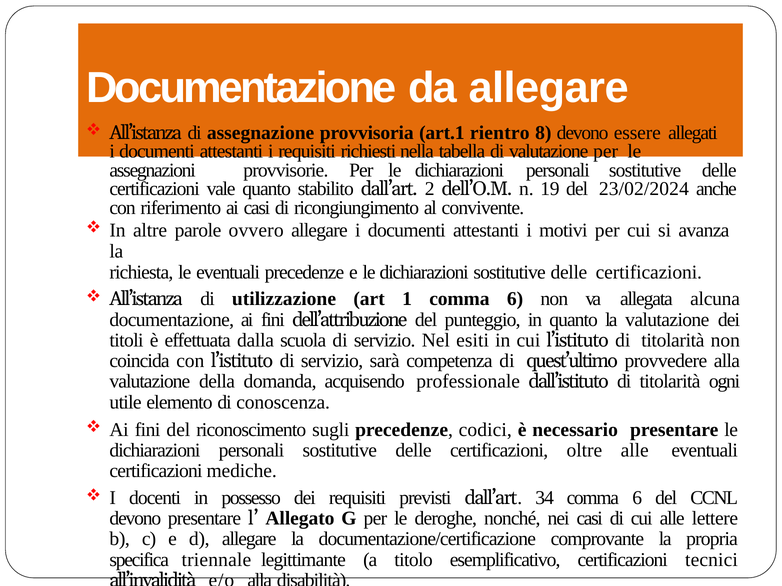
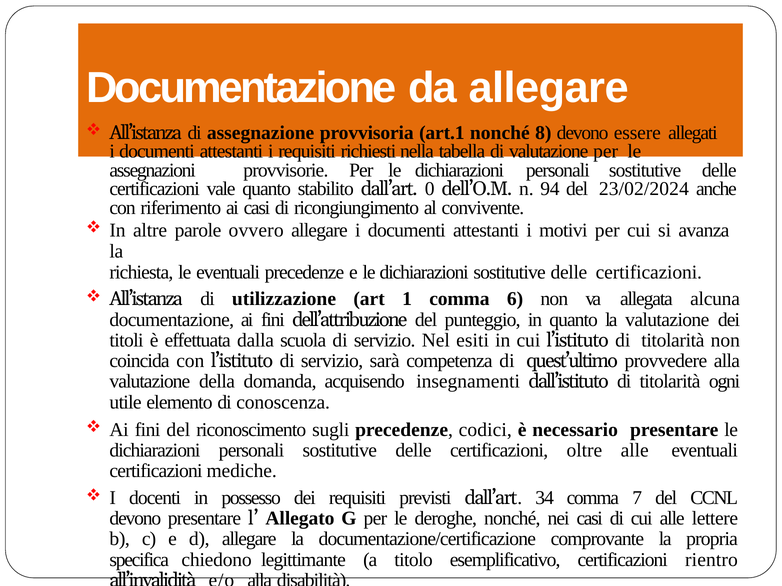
art.1 rientro: rientro -> nonché
2: 2 -> 0
19: 19 -> 94
professionale: professionale -> insegnamenti
34 comma 6: 6 -> 7
triennale: triennale -> chiedono
tecnici: tecnici -> rientro
